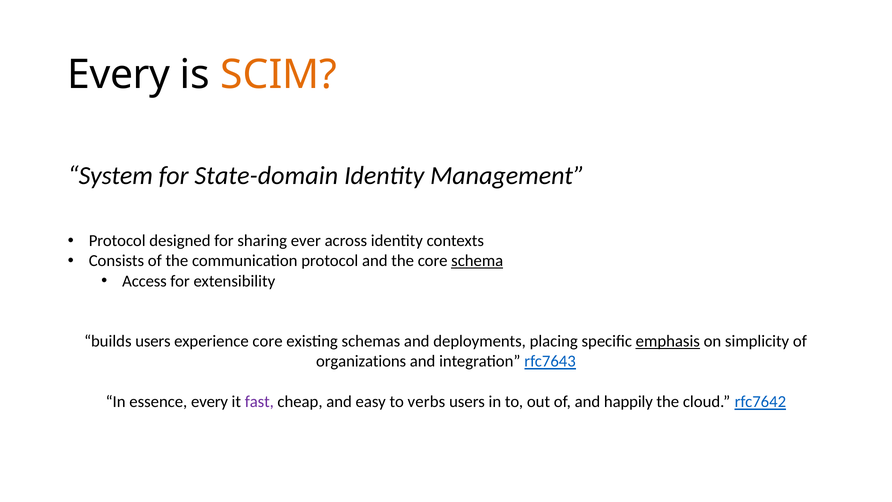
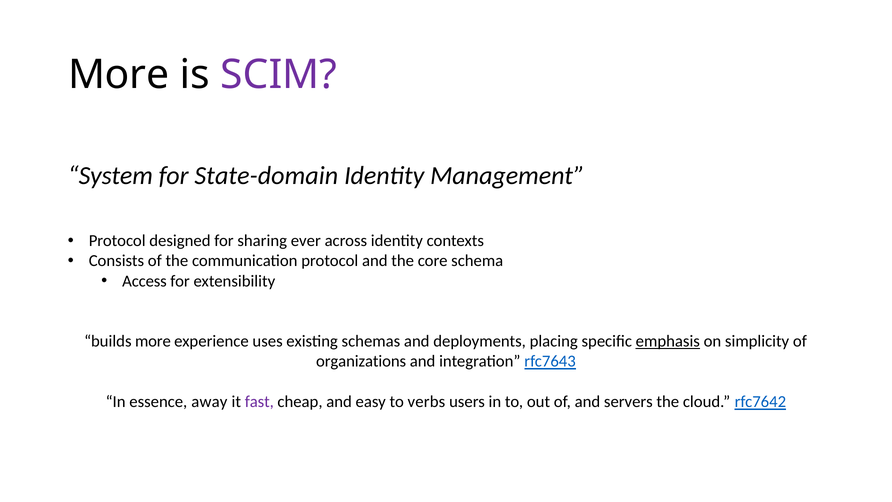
Every at (119, 75): Every -> More
SCIM colour: orange -> purple
schema underline: present -> none
builds users: users -> more
experience core: core -> uses
essence every: every -> away
happily: happily -> servers
